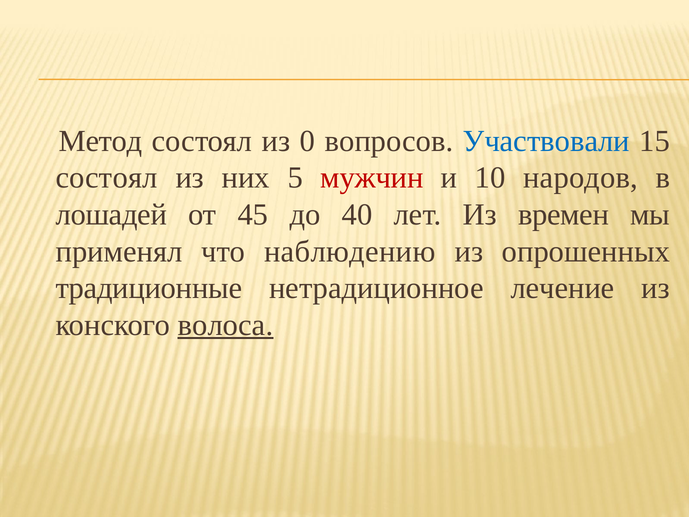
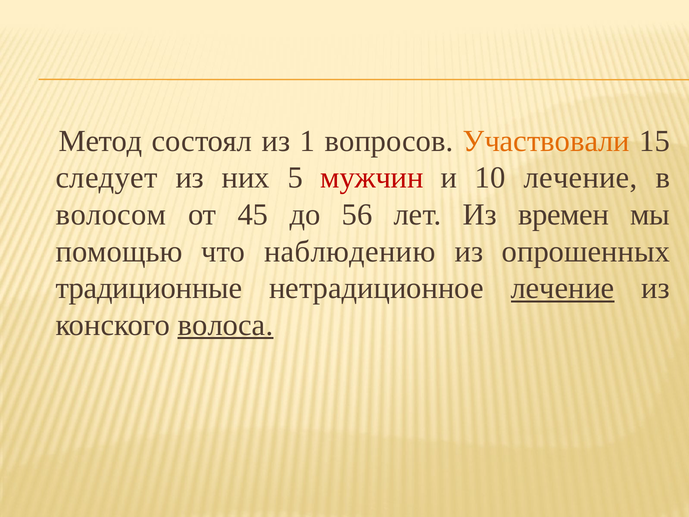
0: 0 -> 1
Участвовали colour: blue -> orange
состоял at (107, 178): состоял -> следует
10 народов: народов -> лечение
лошадей: лошадей -> волосом
40: 40 -> 56
применял: применял -> помощью
лечение at (563, 288) underline: none -> present
